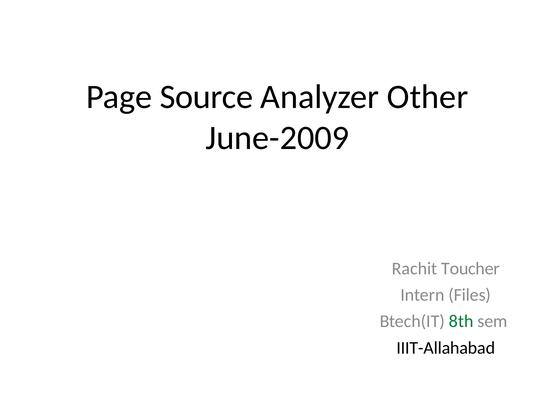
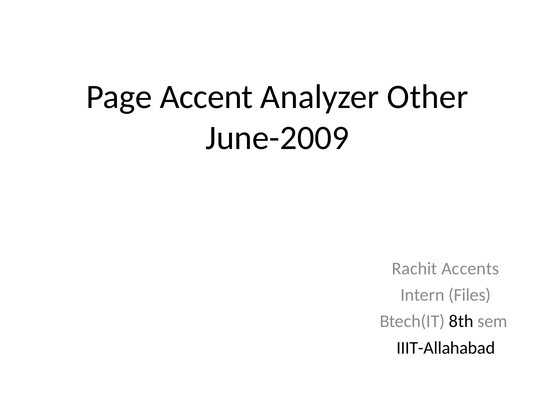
Source: Source -> Accent
Toucher: Toucher -> Accents
8th colour: green -> black
